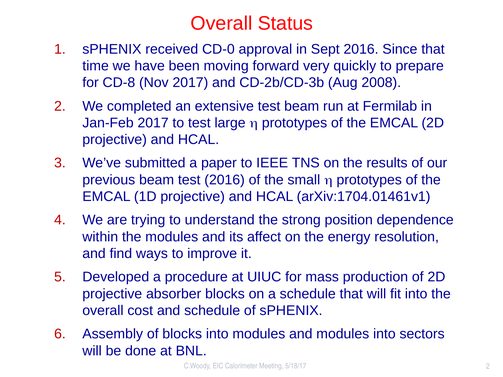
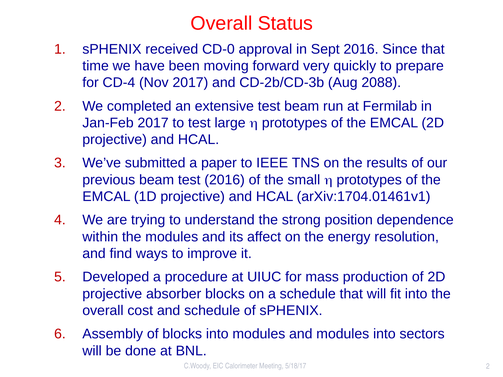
CD-8: CD-8 -> CD-4
2008: 2008 -> 2088
